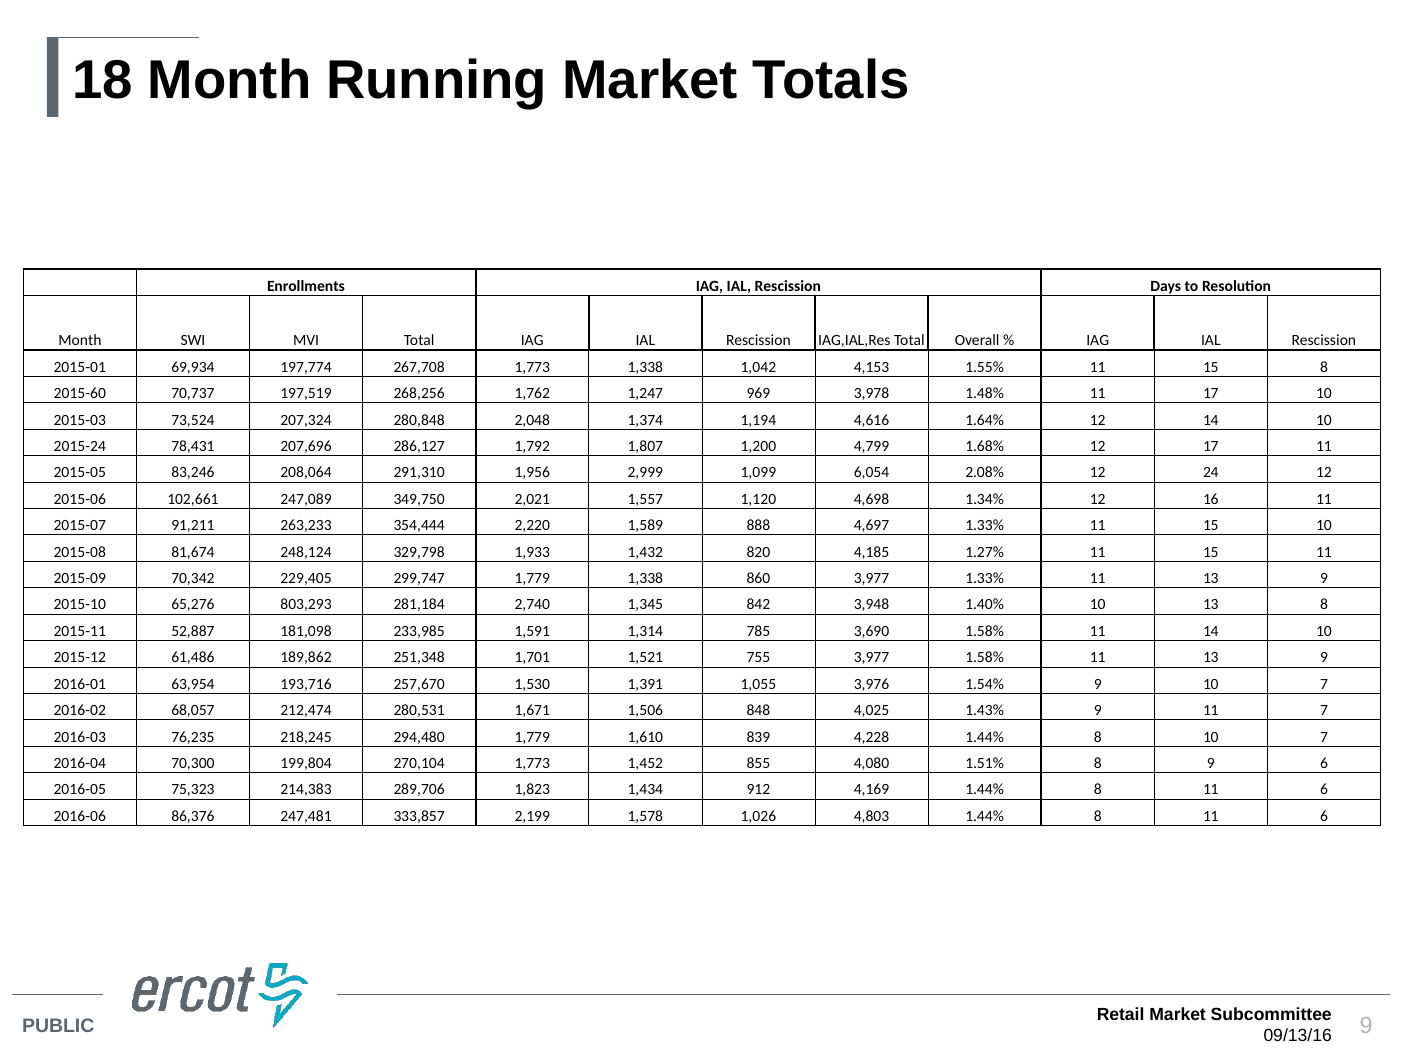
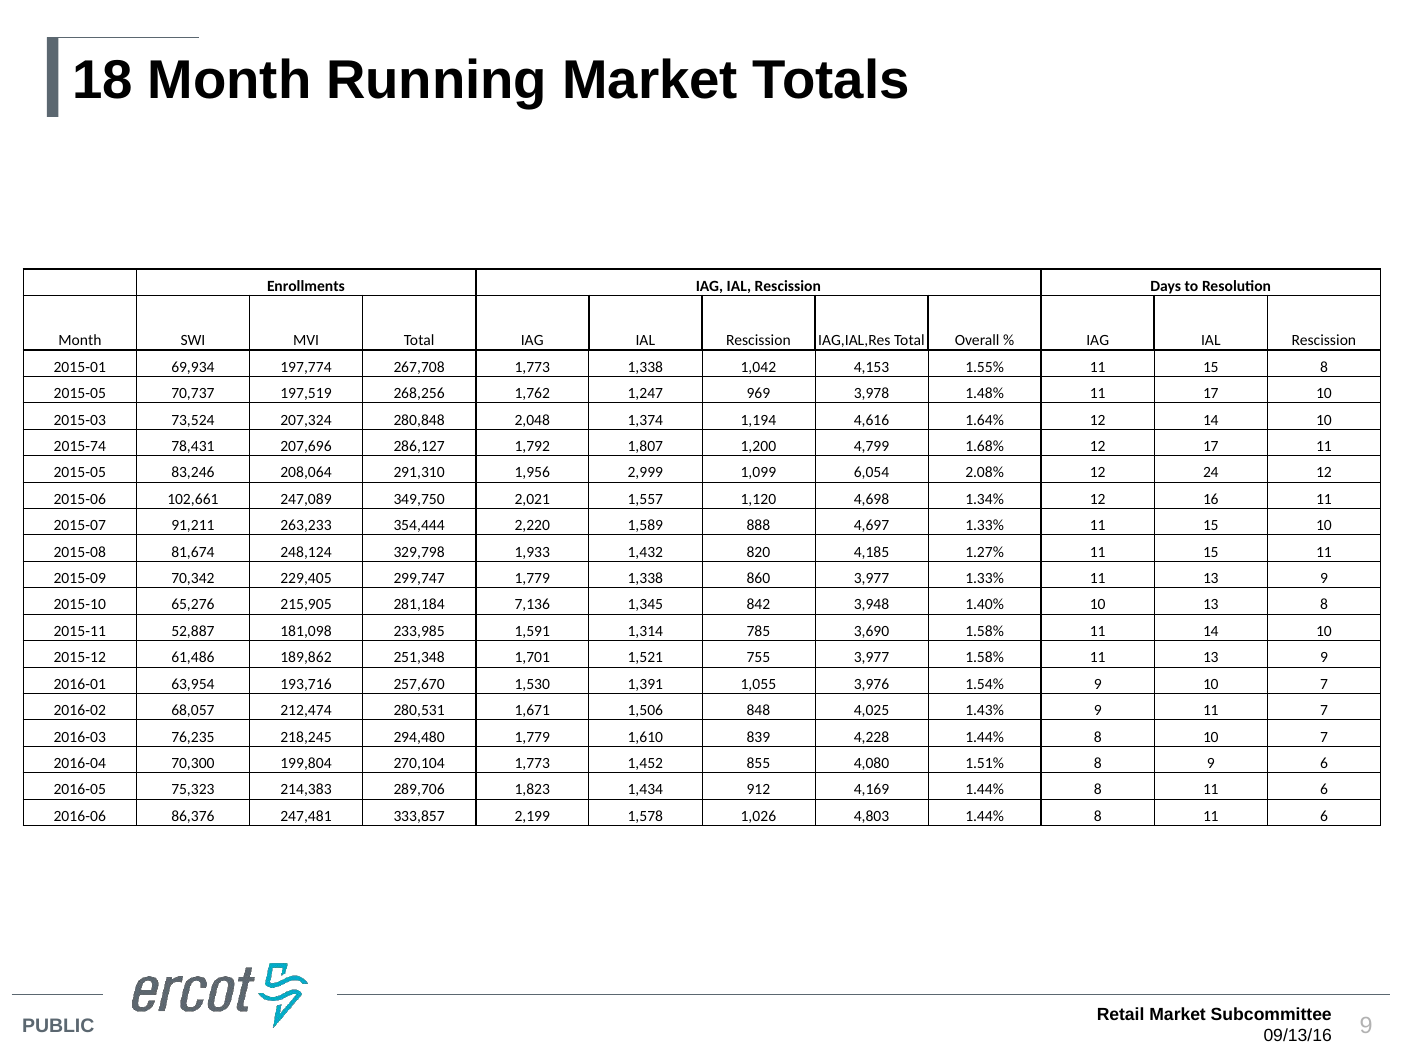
2015-60 at (80, 393): 2015-60 -> 2015-05
2015-24: 2015-24 -> 2015-74
803,293: 803,293 -> 215,905
2,740: 2,740 -> 7,136
